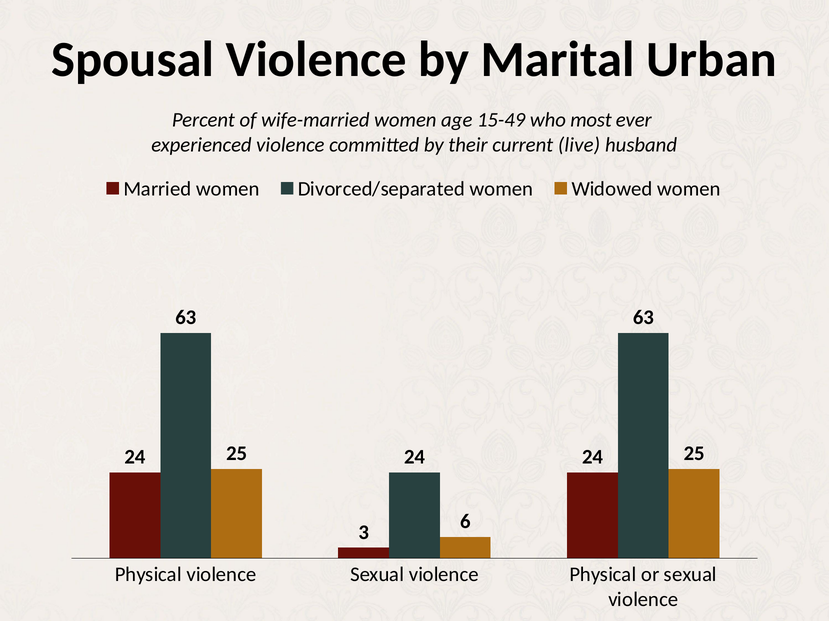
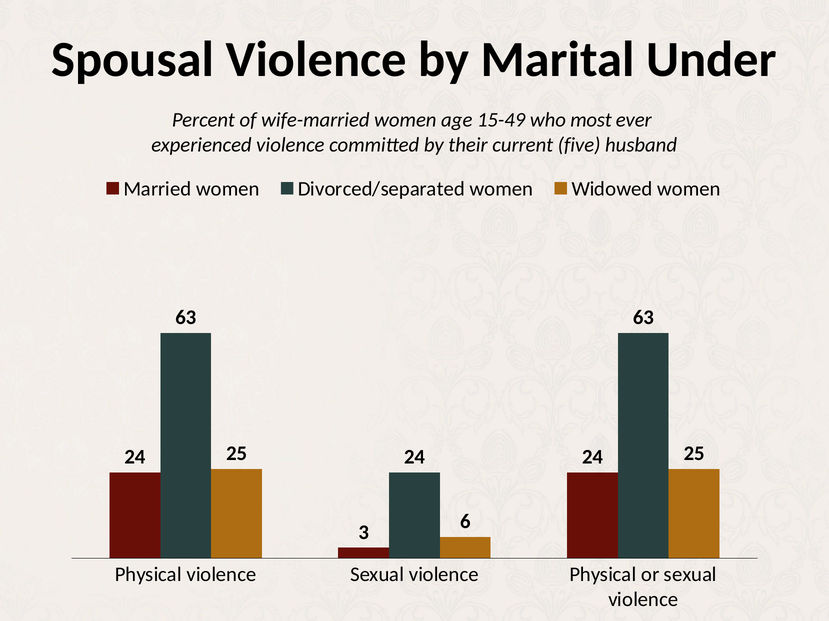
Urban: Urban -> Under
live: live -> five
